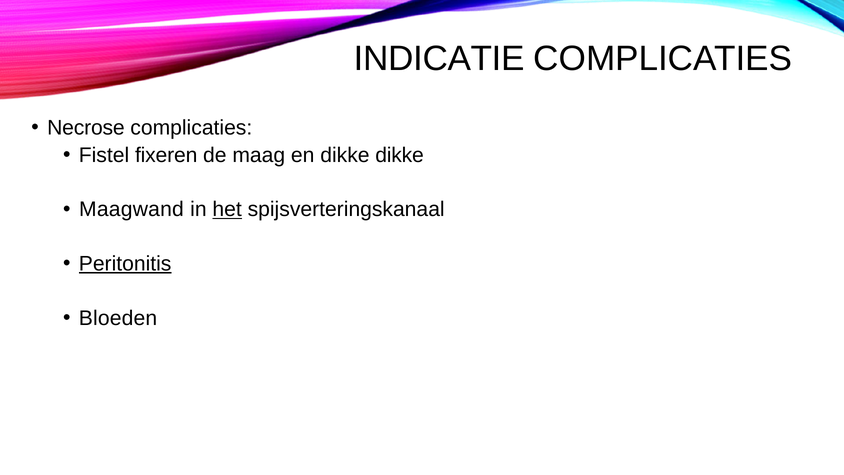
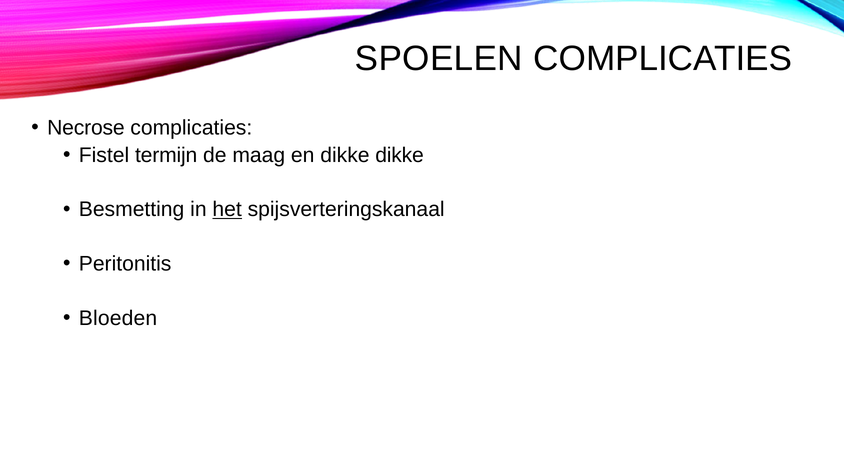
INDICATIE: INDICATIE -> SPOELEN
fixeren: fixeren -> termijn
Maagwand: Maagwand -> Besmetting
Peritonitis underline: present -> none
